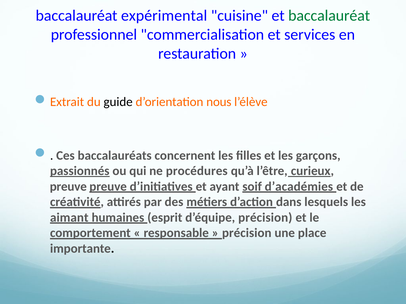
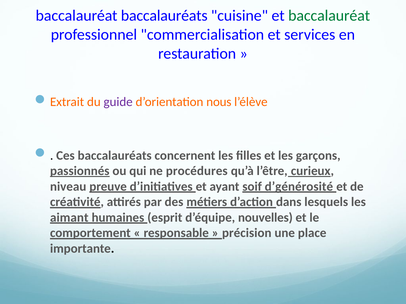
baccalauréat expérimental: expérimental -> baccalauréats
guide colour: black -> purple
preuve at (68, 187): preuve -> niveau
d’académies: d’académies -> d’générosité
d’équipe précision: précision -> nouvelles
